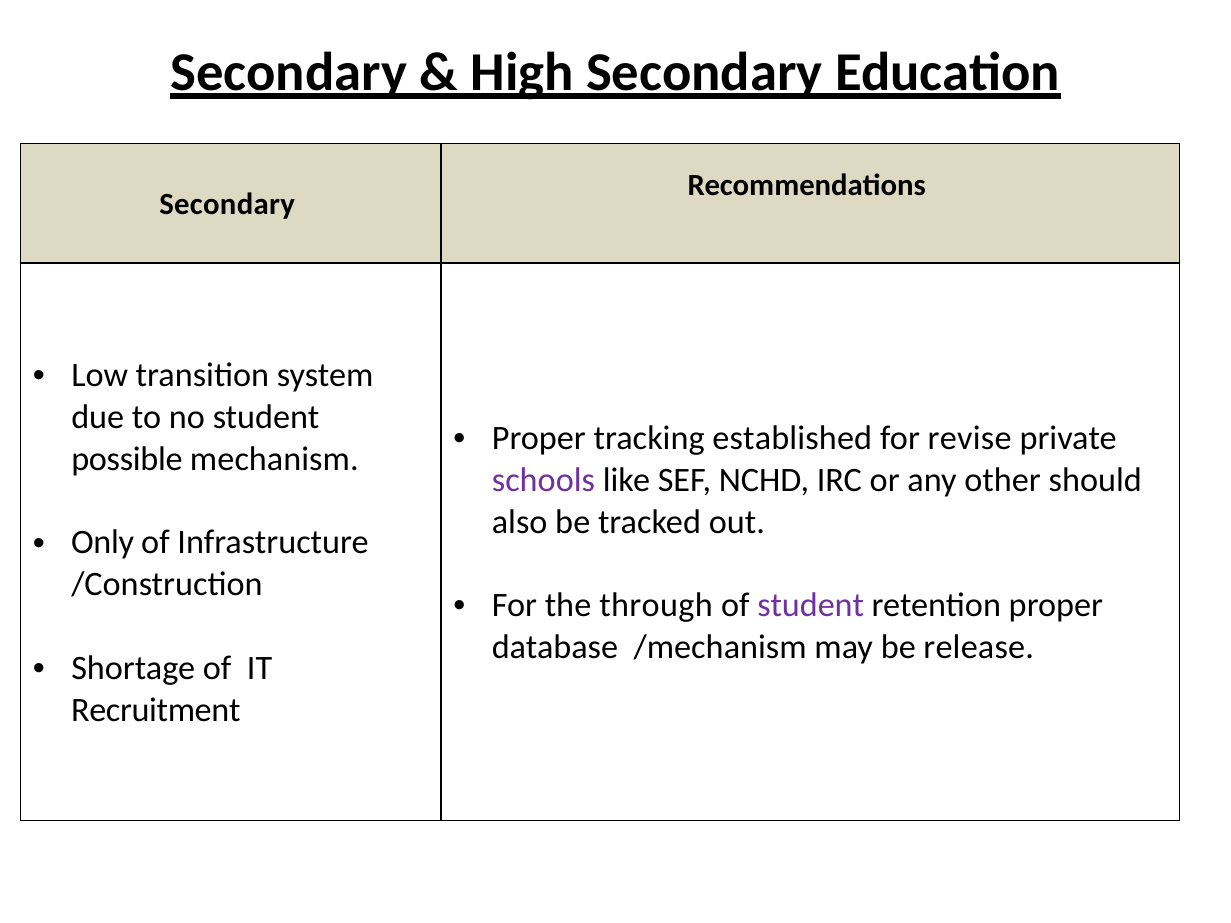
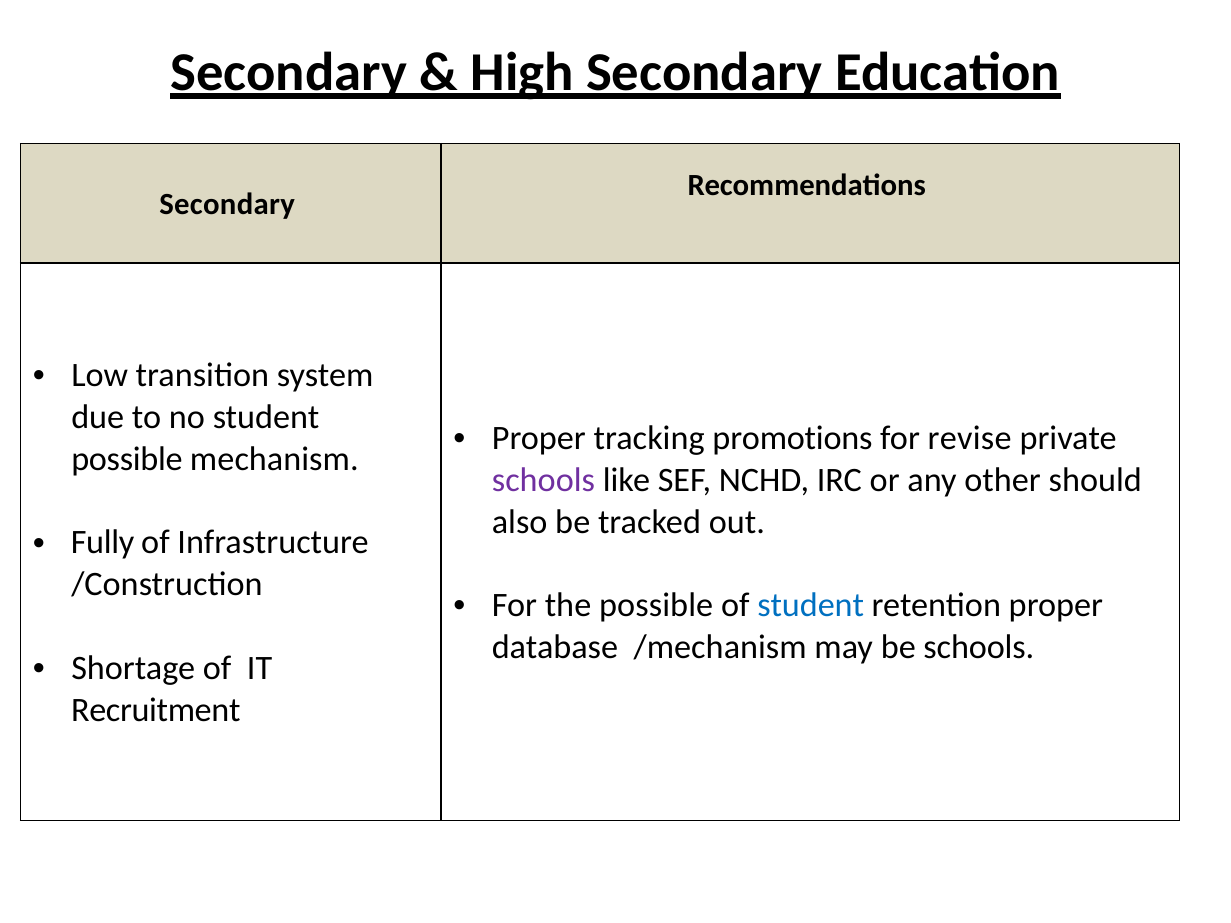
established: established -> promotions
Only: Only -> Fully
the through: through -> possible
student at (811, 606) colour: purple -> blue
be release: release -> schools
